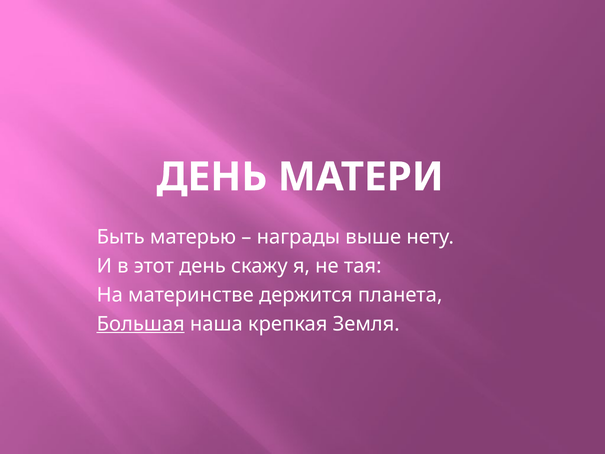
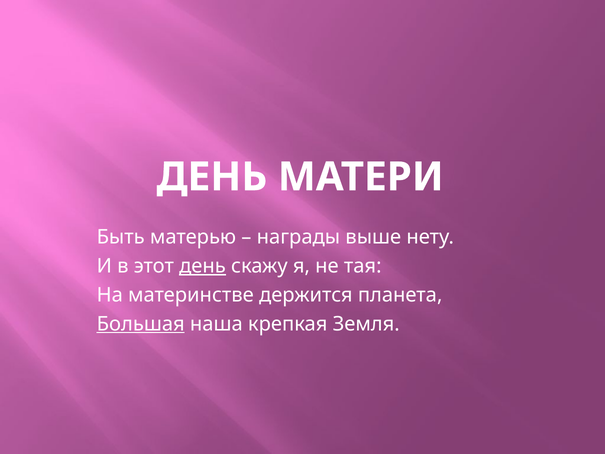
день at (202, 266) underline: none -> present
